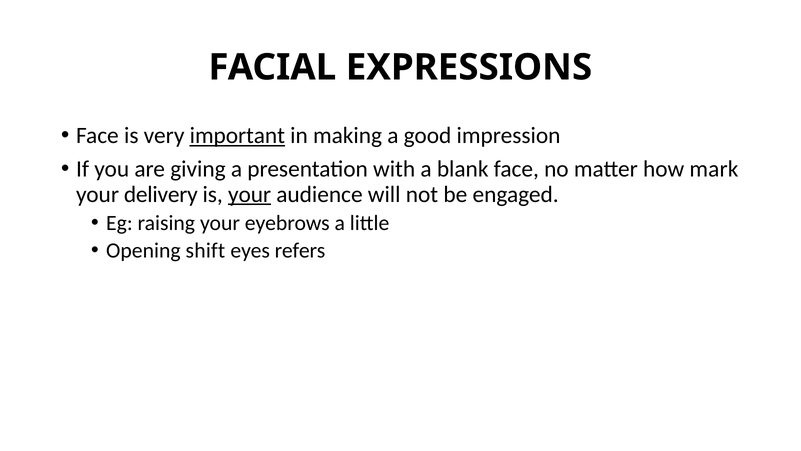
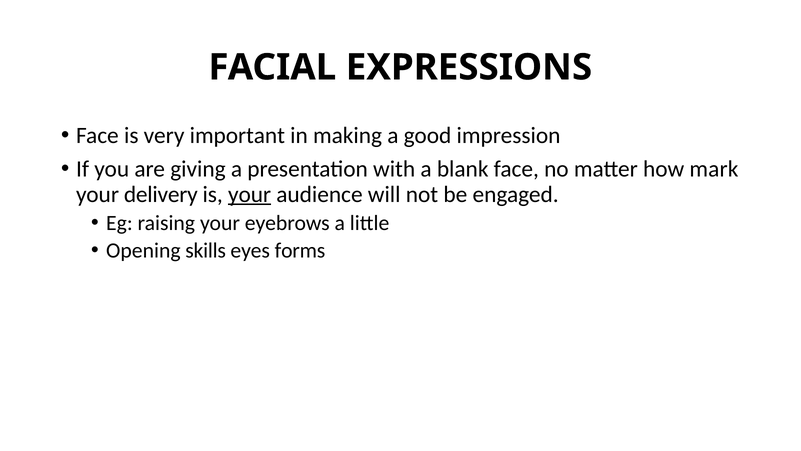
important underline: present -> none
shift: shift -> skills
refers: refers -> forms
